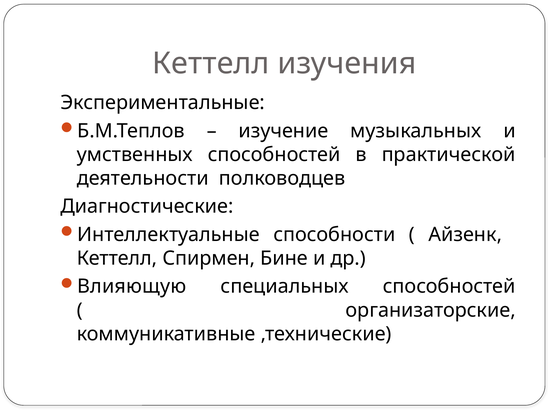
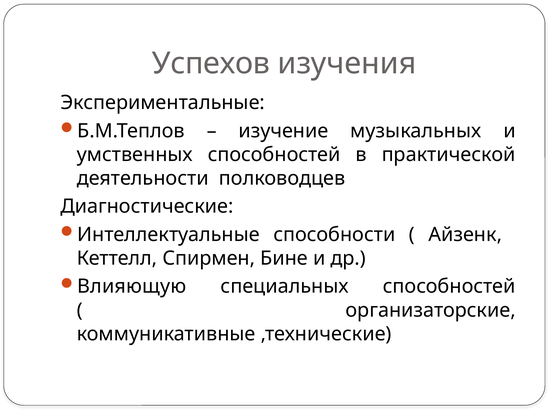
Кеттелл at (211, 63): Кеттелл -> Успехов
